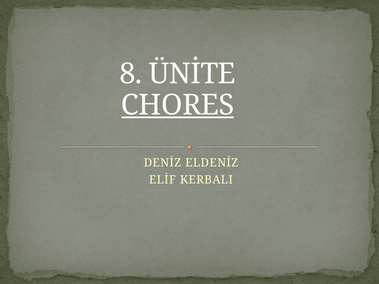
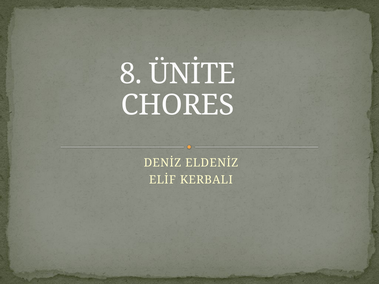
CHORES underline: present -> none
